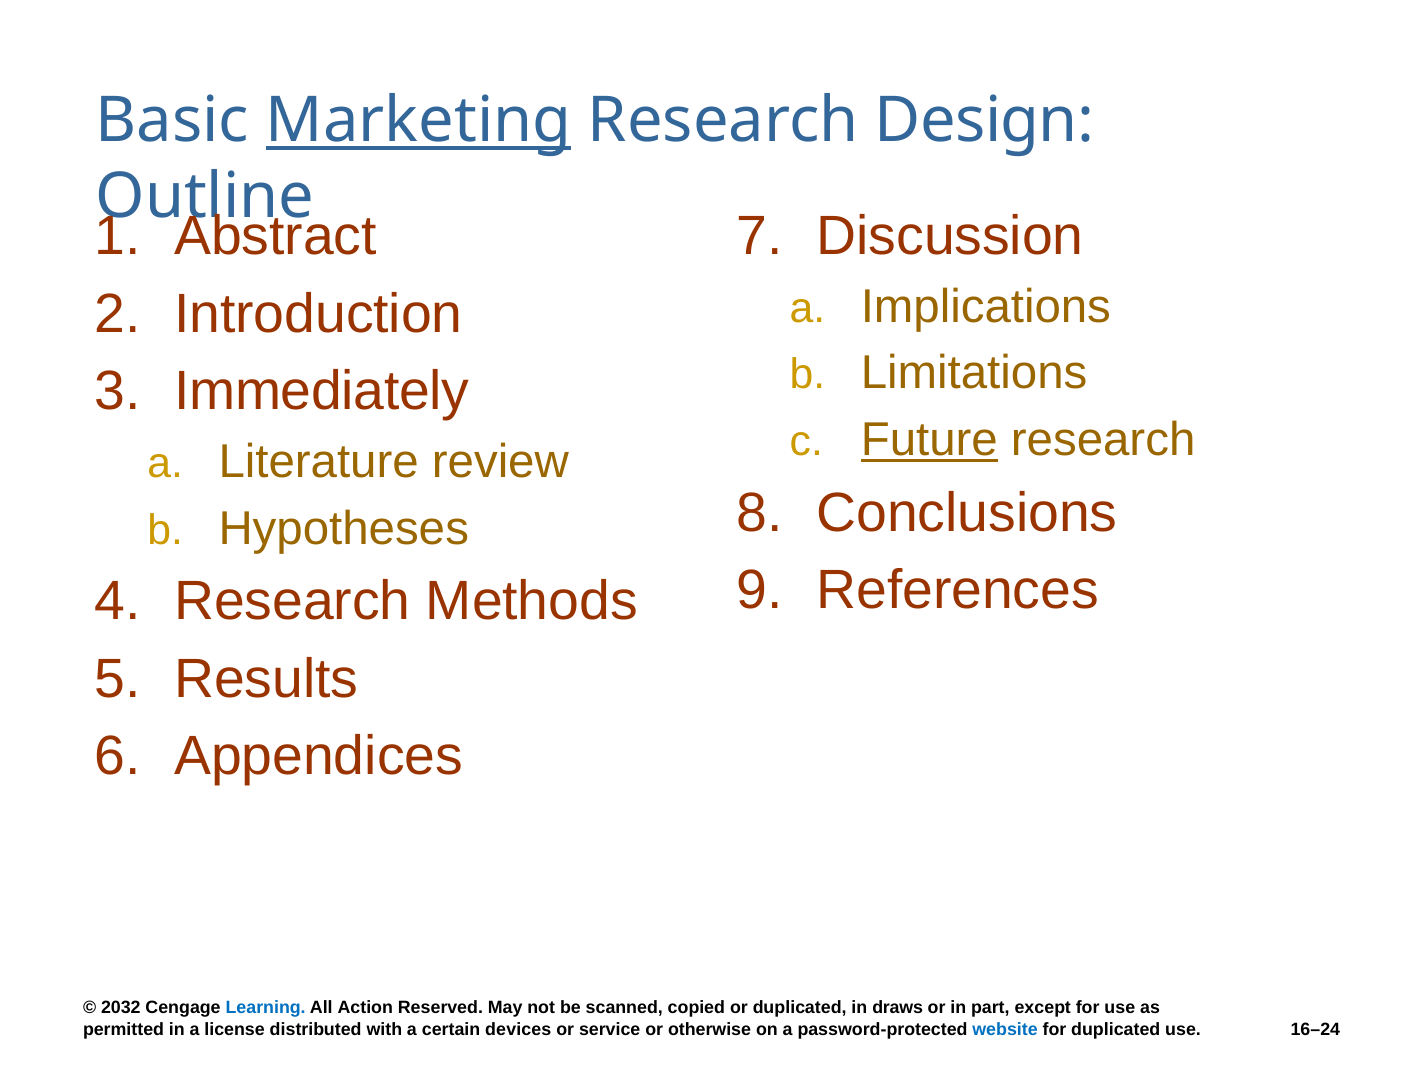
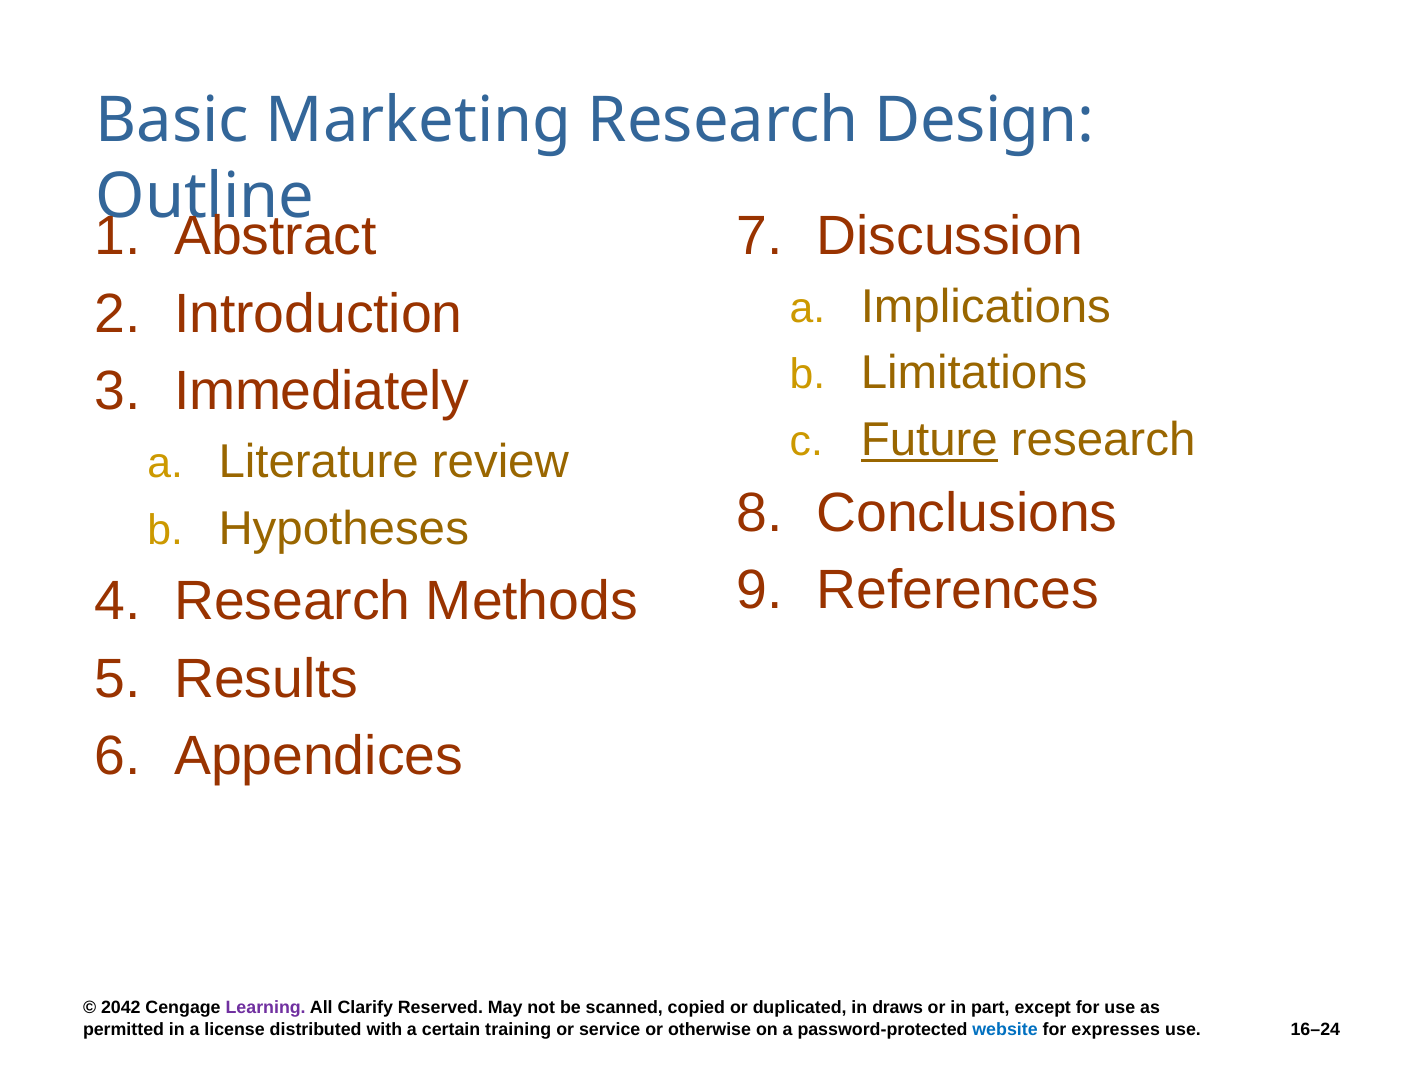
Marketing underline: present -> none
2032: 2032 -> 2042
Learning colour: blue -> purple
Action: Action -> Clarify
devices: devices -> training
for duplicated: duplicated -> expresses
